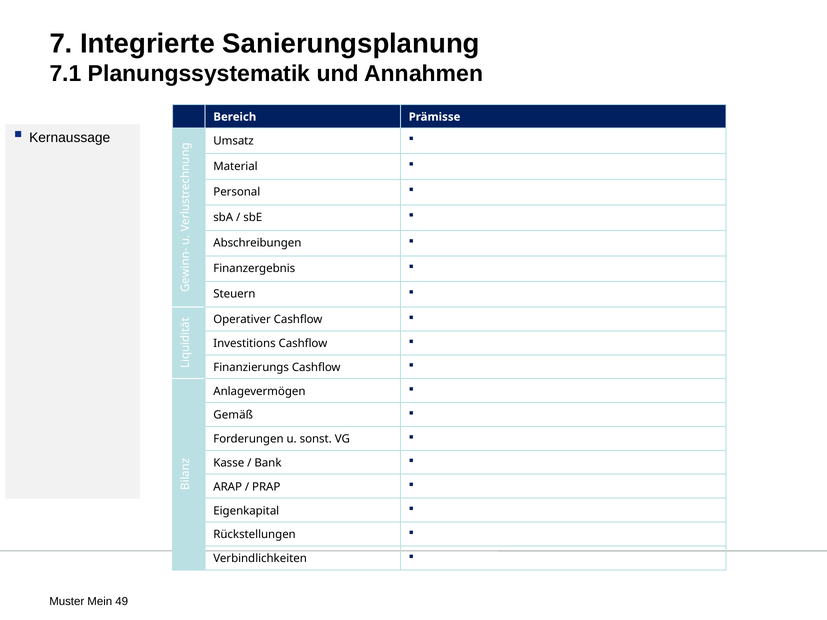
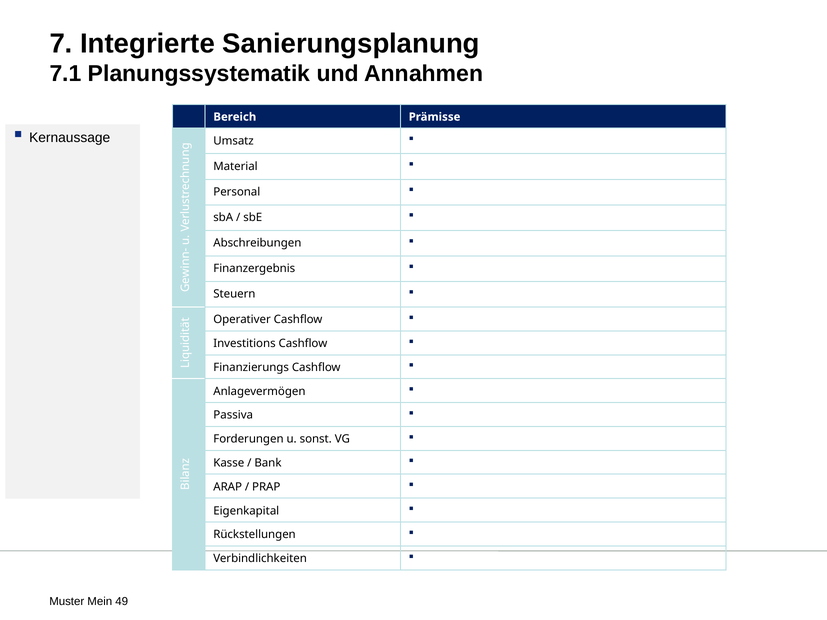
Gemäß: Gemäß -> Passiva
